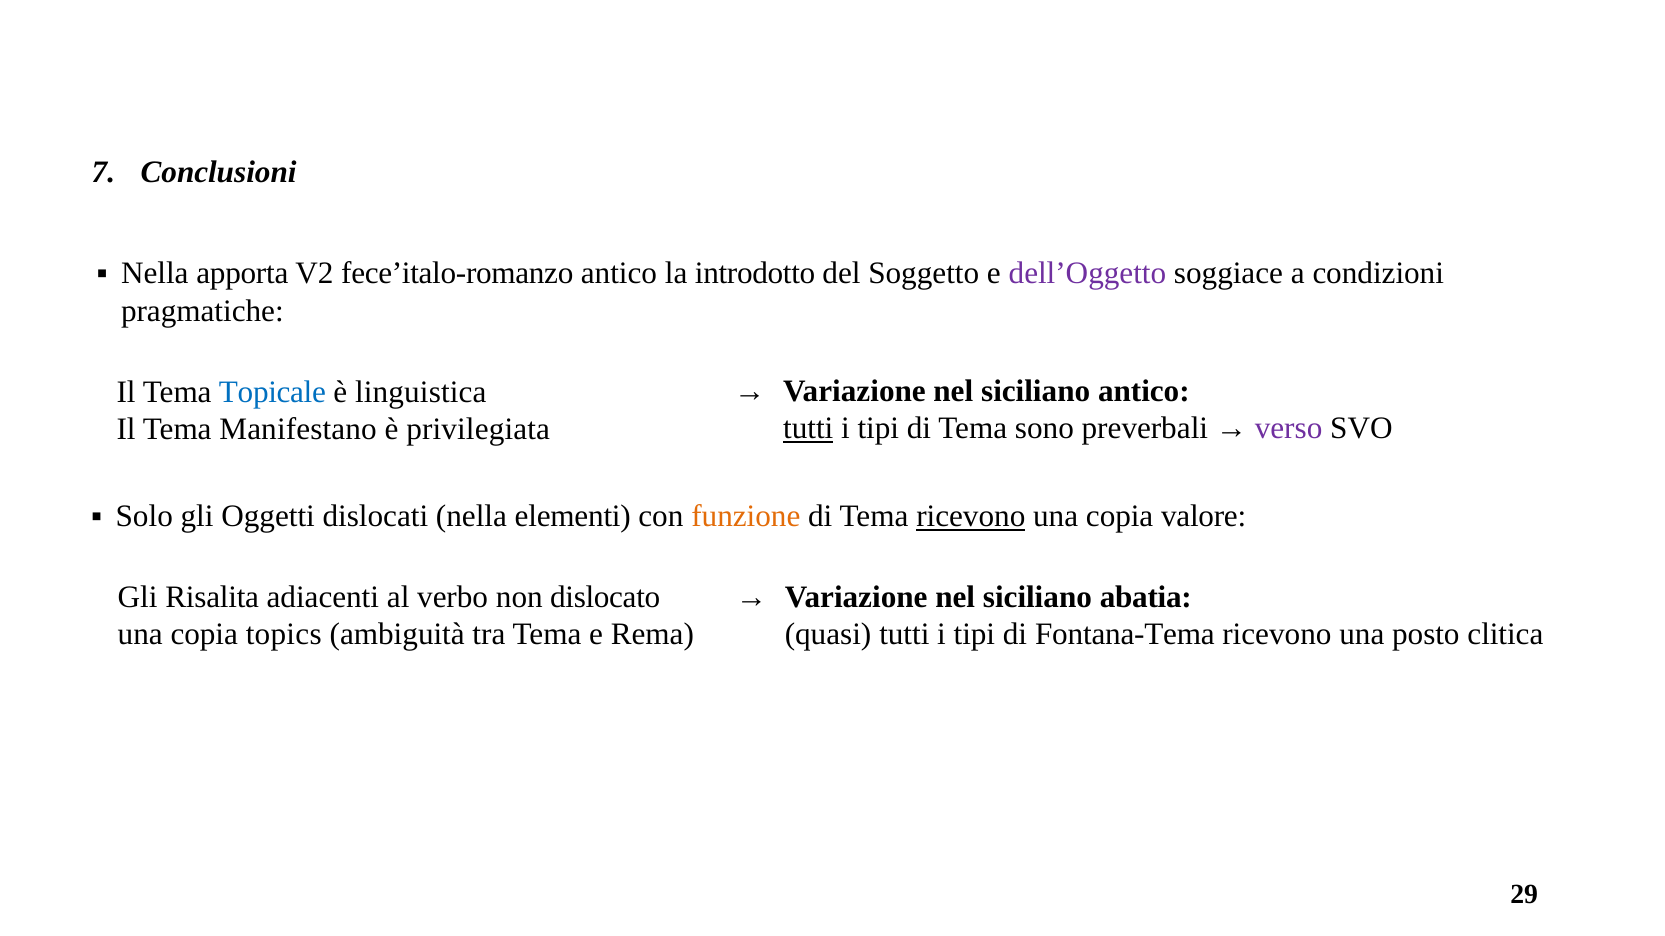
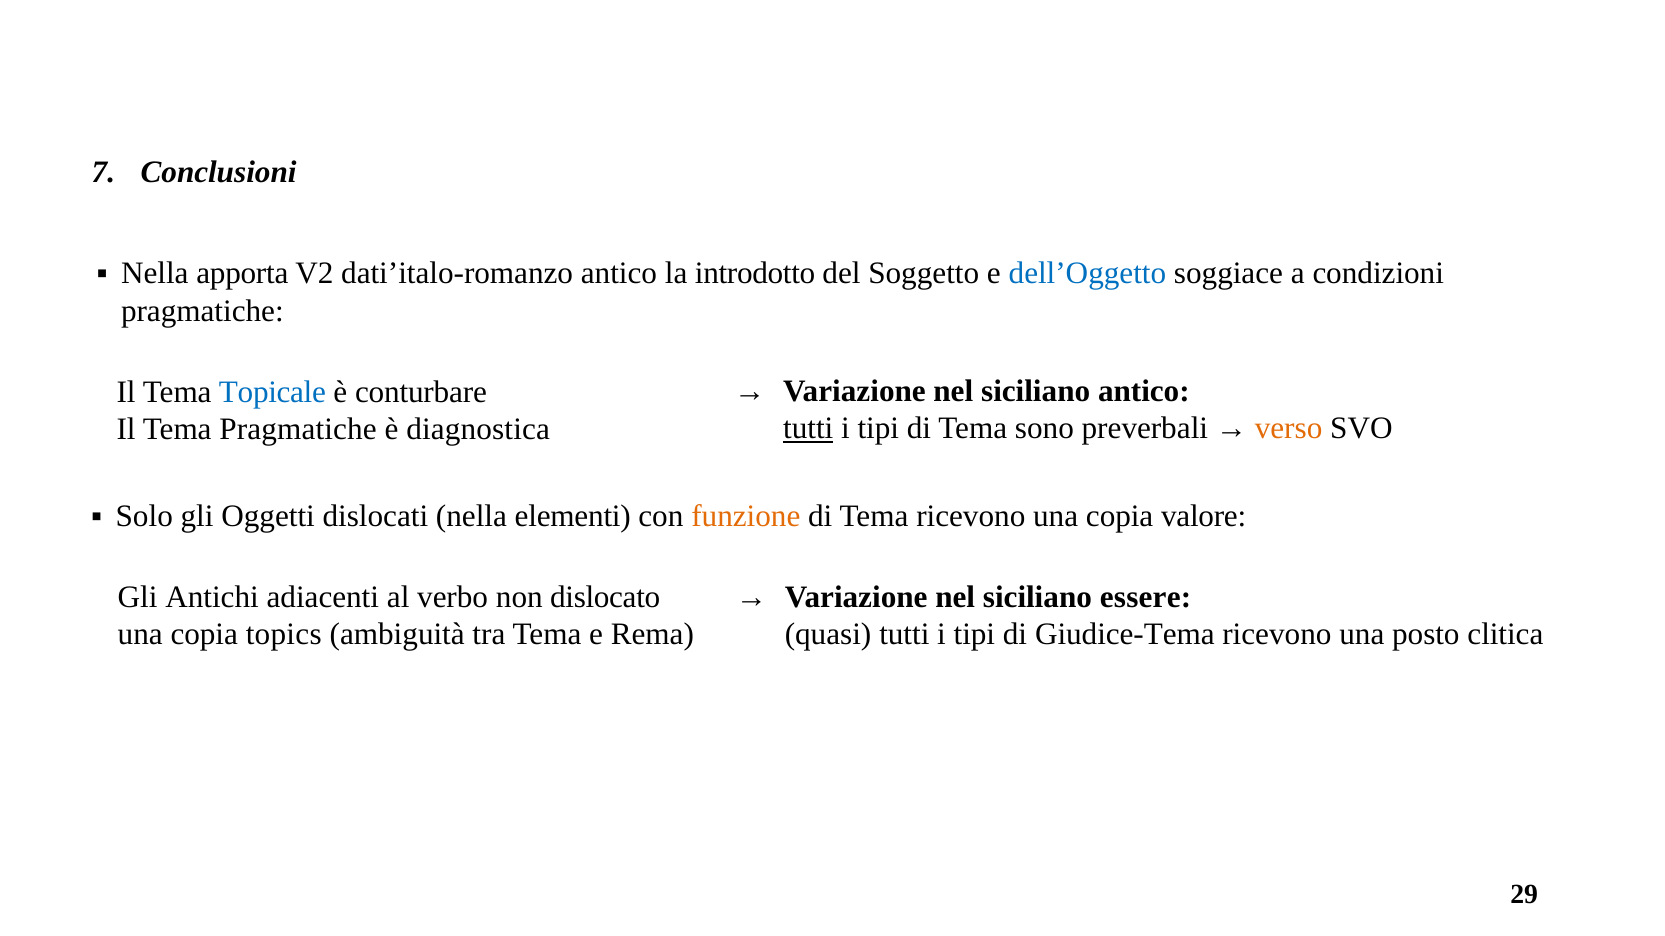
fece’italo-romanzo: fece’italo-romanzo -> dati’italo-romanzo
dell’Oggetto colour: purple -> blue
linguistica: linguistica -> conturbare
verso colour: purple -> orange
Tema Manifestano: Manifestano -> Pragmatiche
privilegiata: privilegiata -> diagnostica
ricevono at (971, 517) underline: present -> none
Risalita: Risalita -> Antichi
abatia: abatia -> essere
Fontana-Tema: Fontana-Tema -> Giudice-Tema
